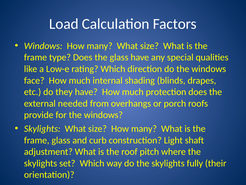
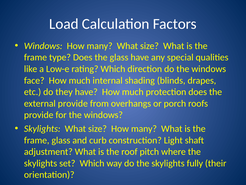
external needed: needed -> provide
